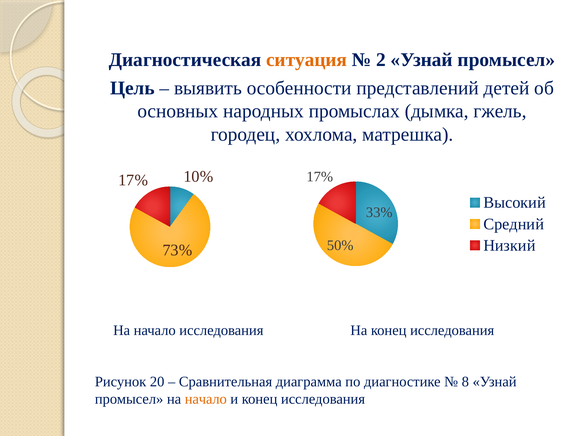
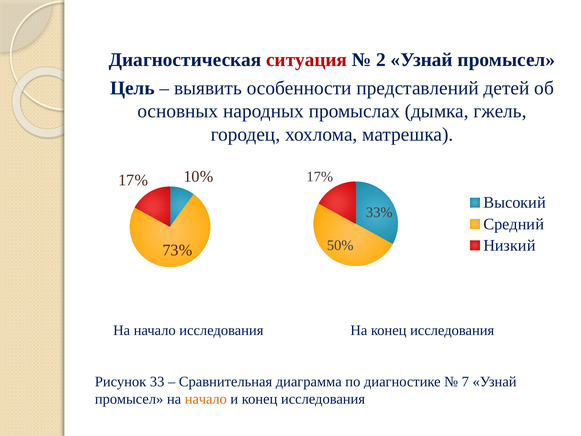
ситуация colour: orange -> red
20: 20 -> 33
8: 8 -> 7
